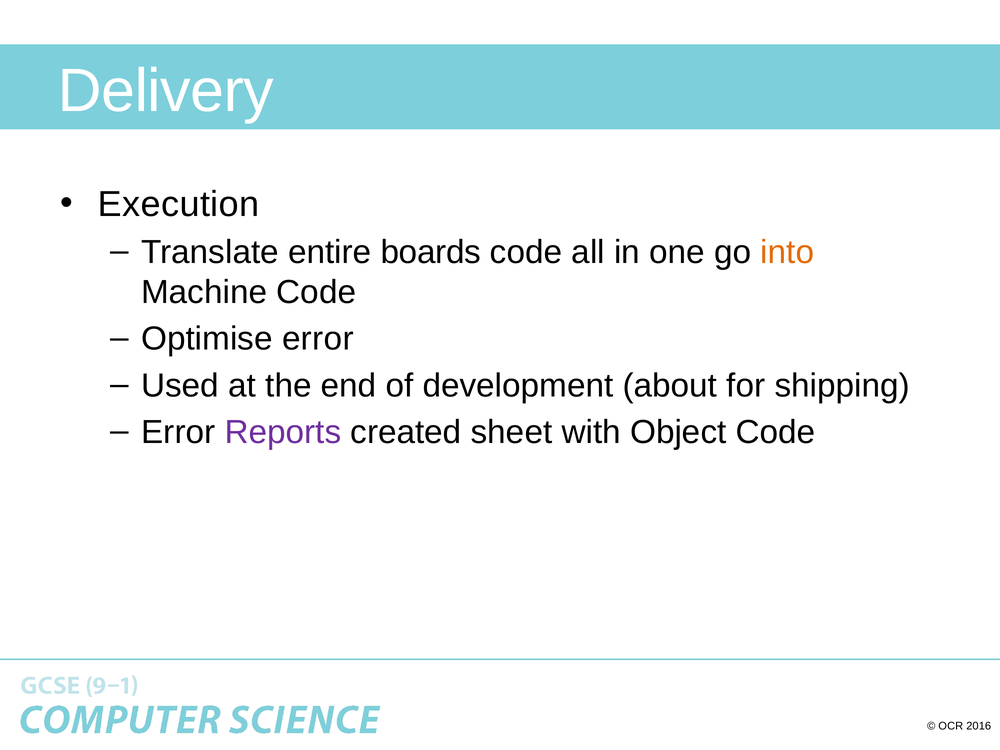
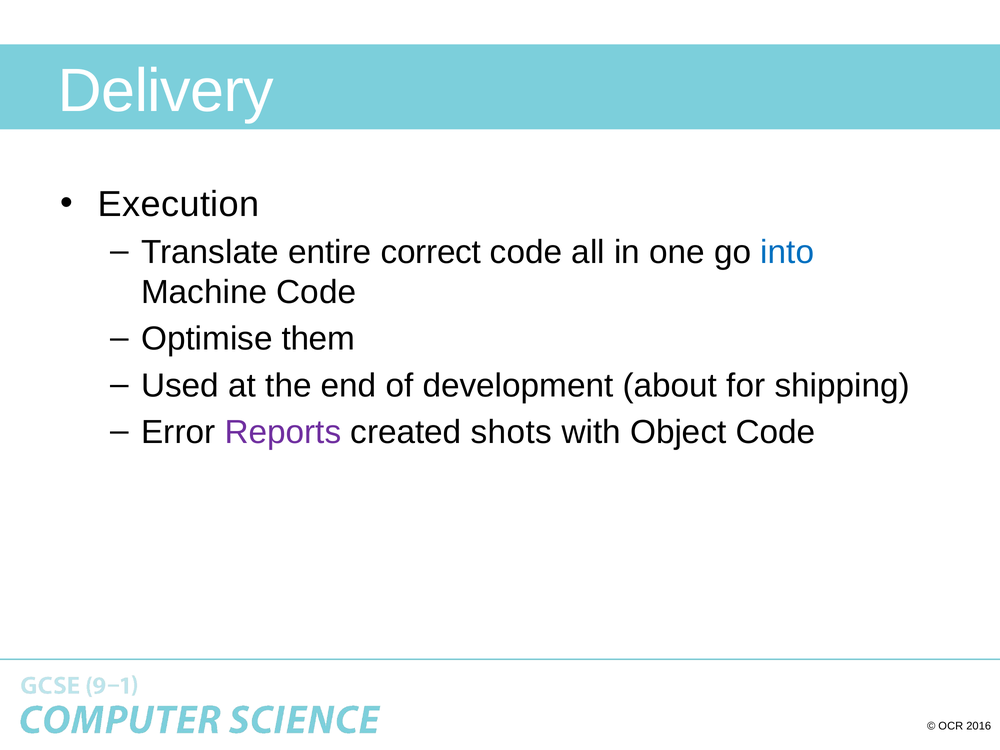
boards: boards -> correct
into colour: orange -> blue
Optimise error: error -> them
sheet: sheet -> shots
